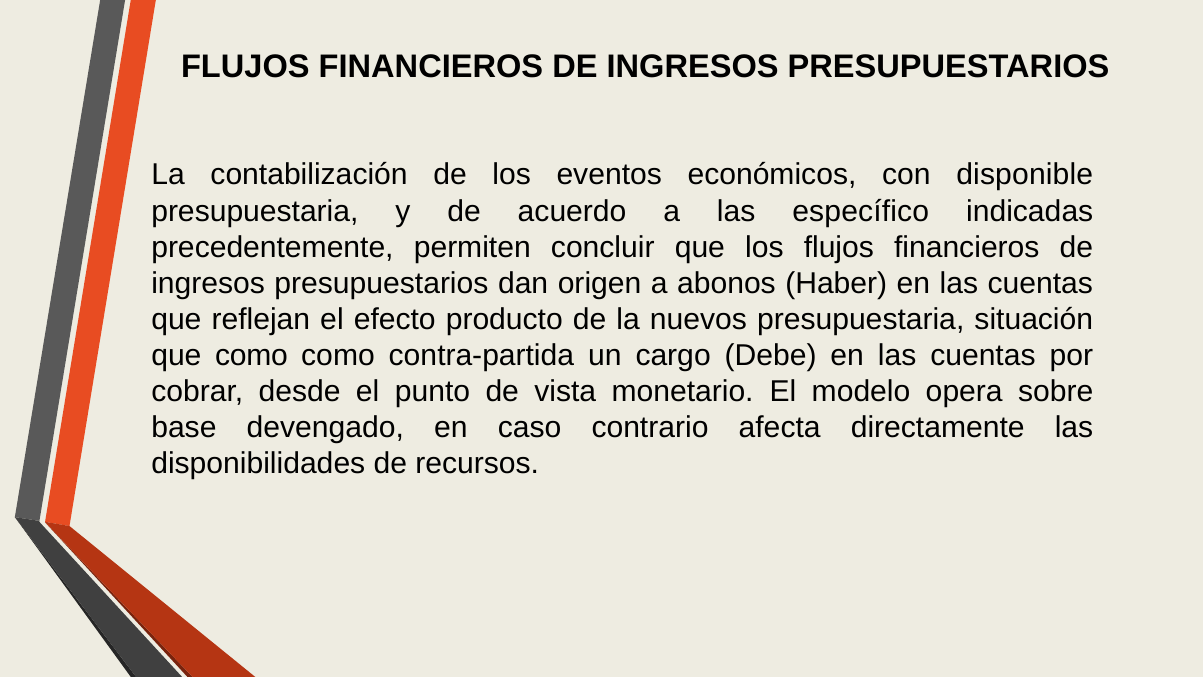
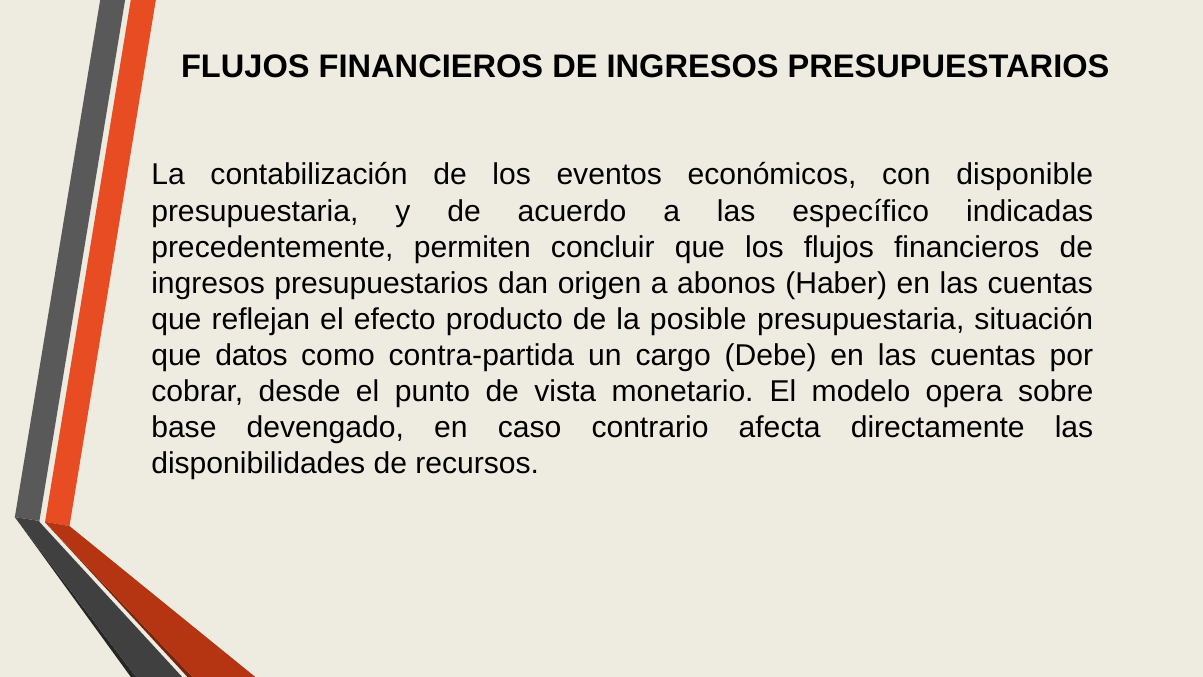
nuevos: nuevos -> posible
que como: como -> datos
